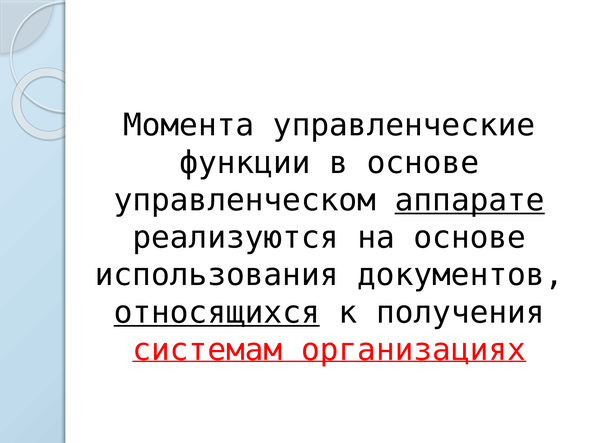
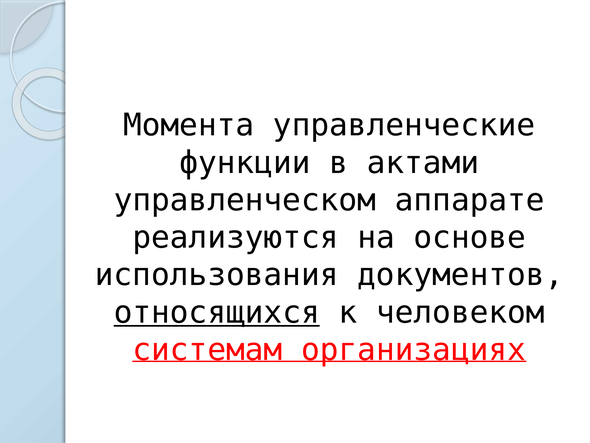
в основе: основе -> актами
аппарате underline: present -> none
получения: получения -> человеком
